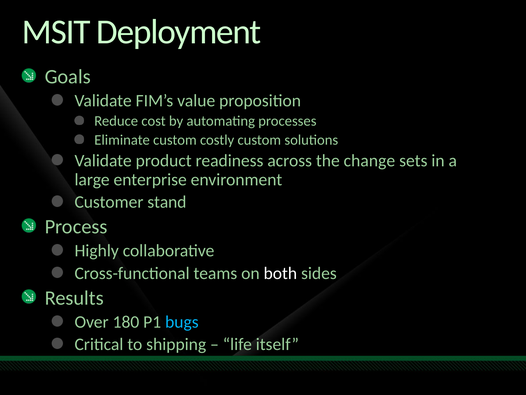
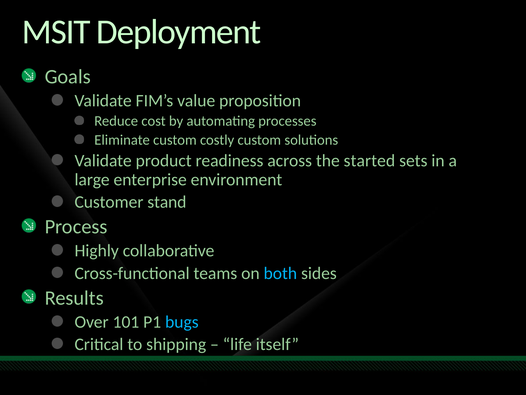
change: change -> started
both colour: white -> light blue
180: 180 -> 101
